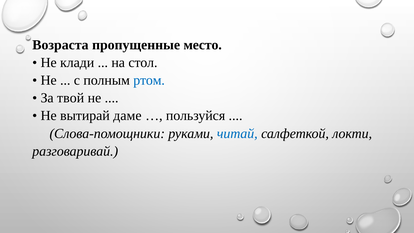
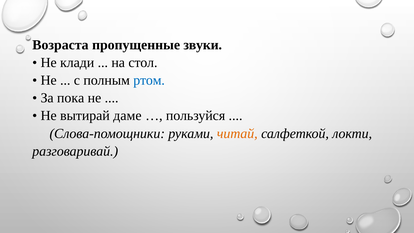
место: место -> звуки
твой: твой -> пока
читай colour: blue -> orange
